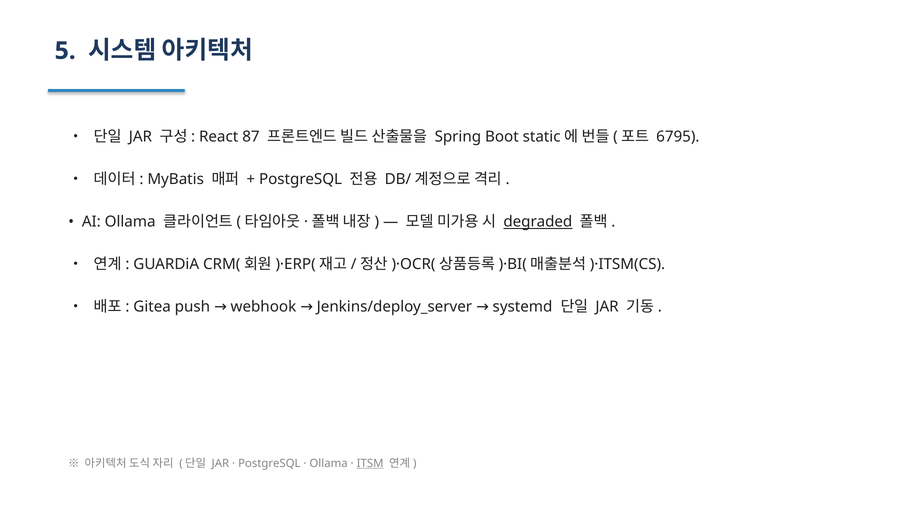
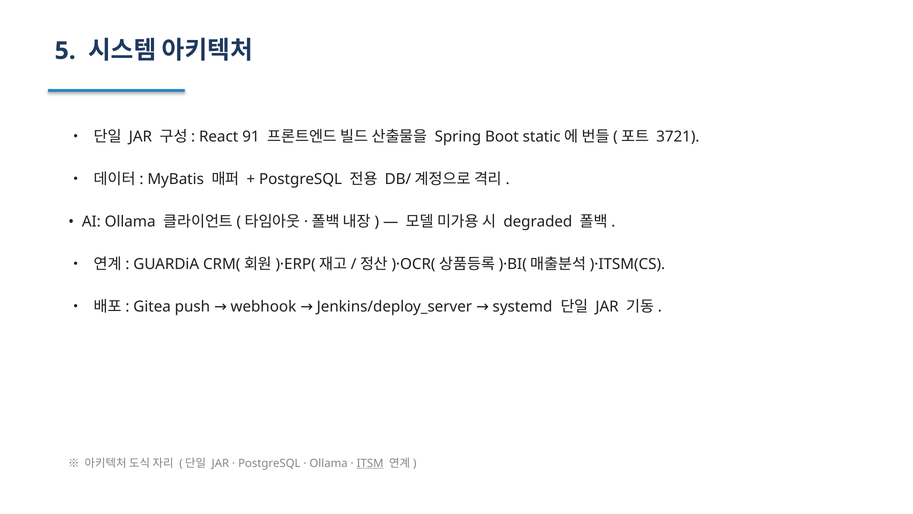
87: 87 -> 91
6795: 6795 -> 3721
degraded underline: present -> none
